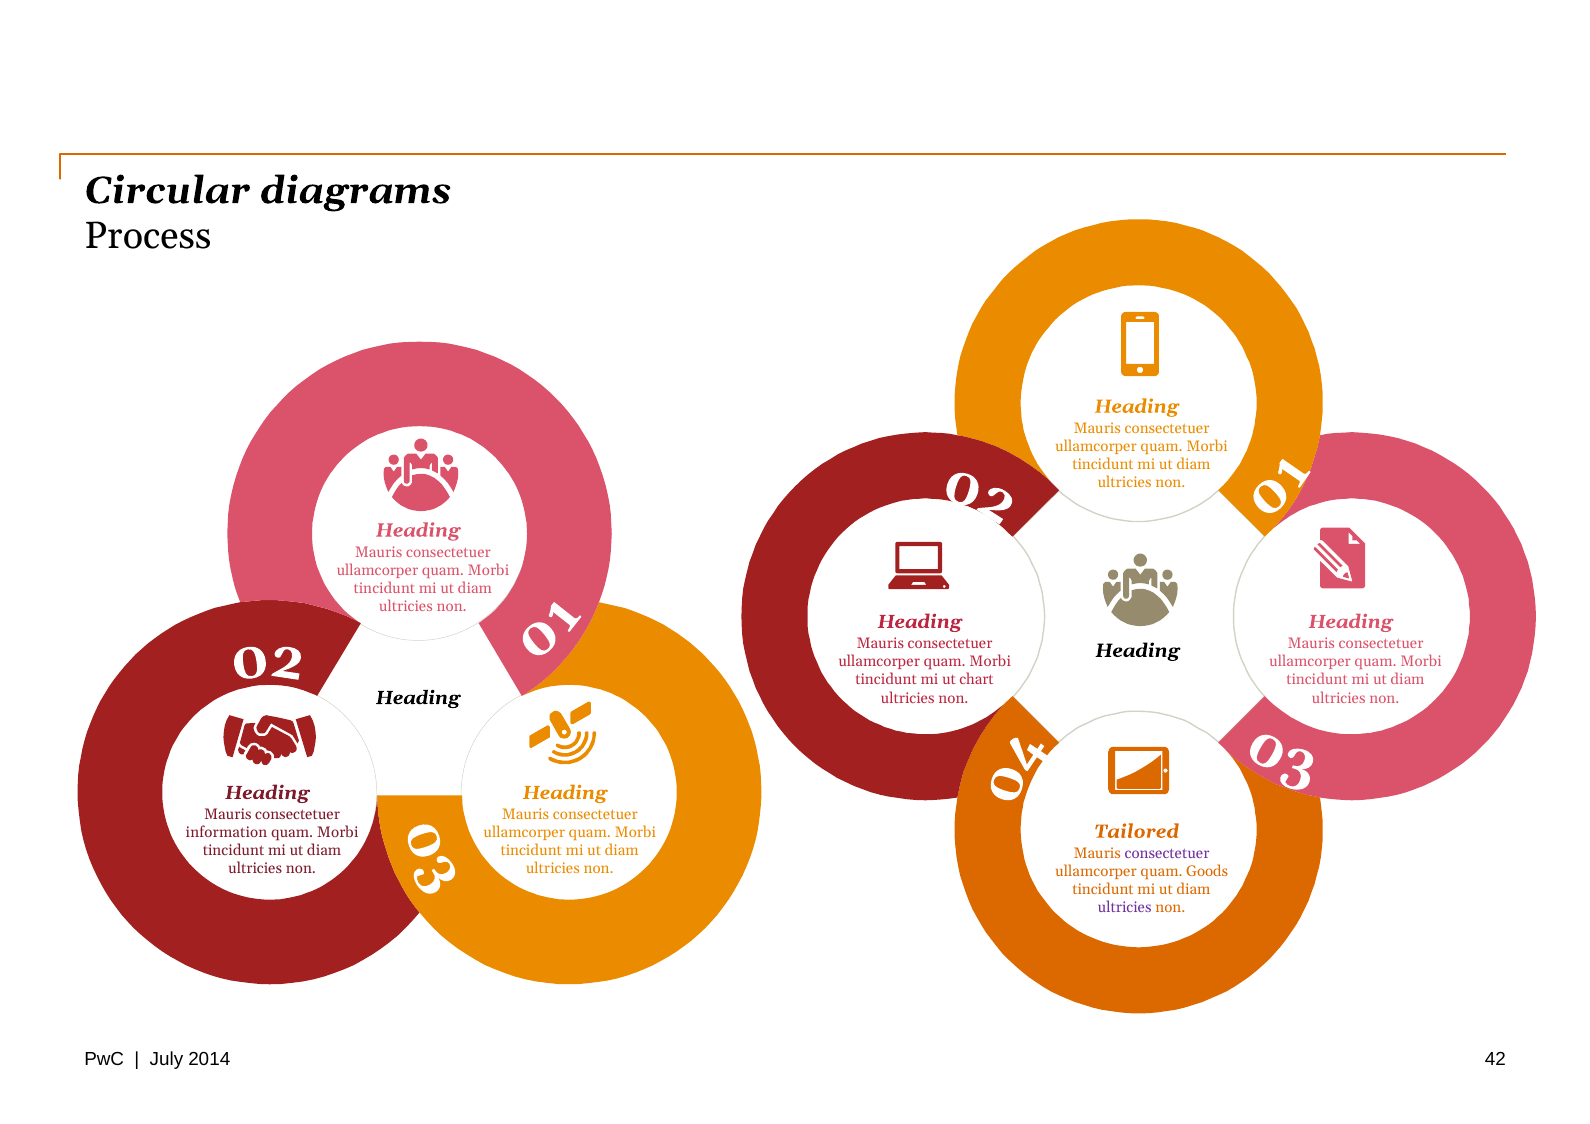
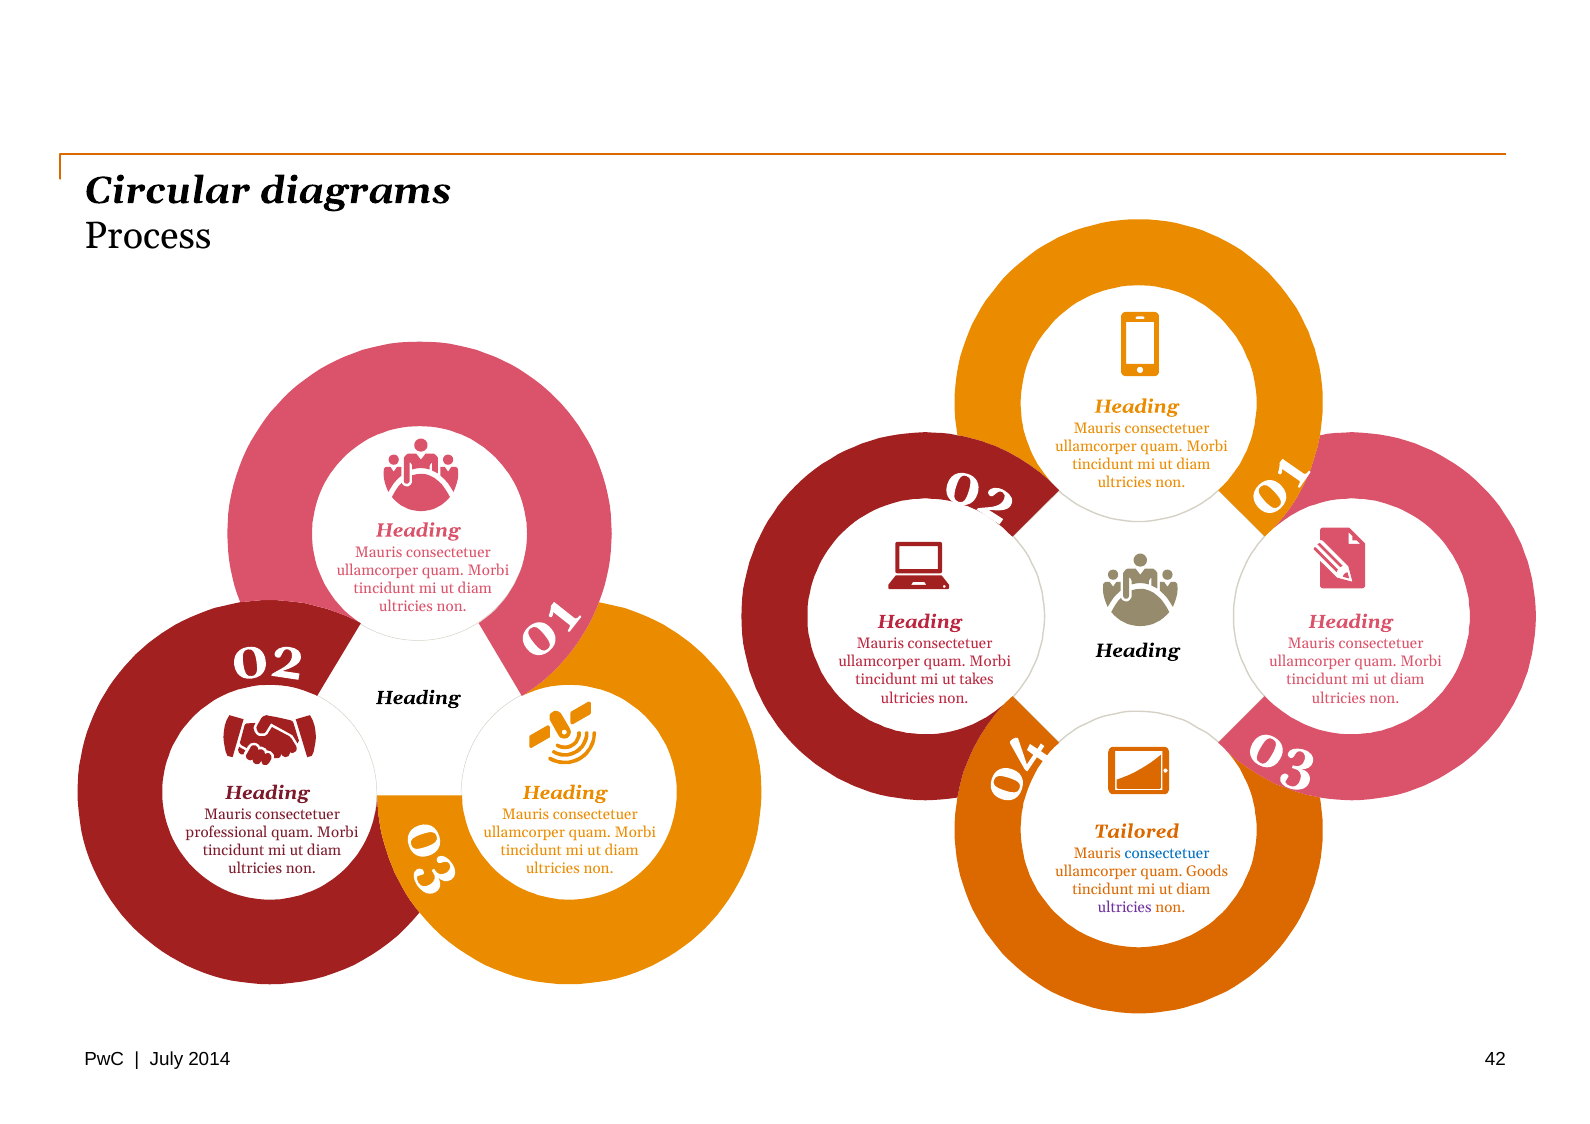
chart: chart -> takes
information: information -> professional
consectetuer at (1167, 854) colour: purple -> blue
